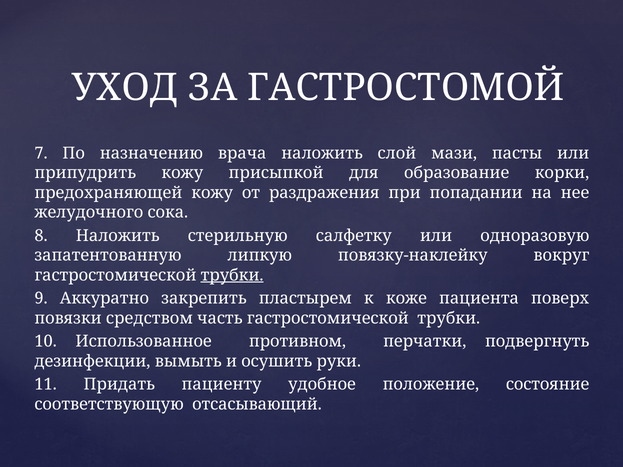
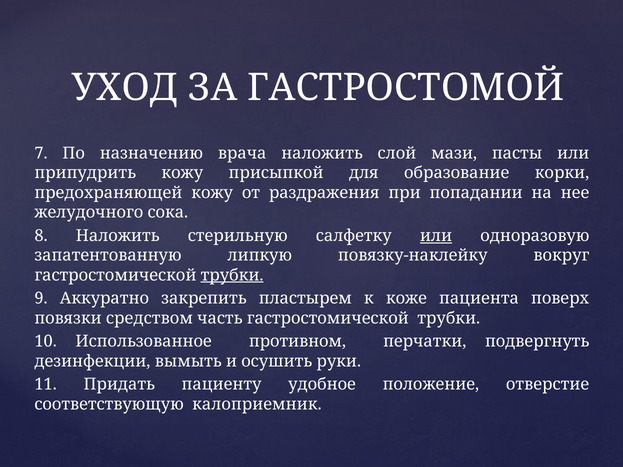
или at (436, 236) underline: none -> present
состояние: состояние -> отверстие
отсасывающий: отсасывающий -> калоприемник
